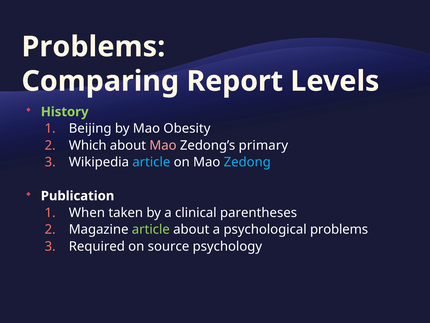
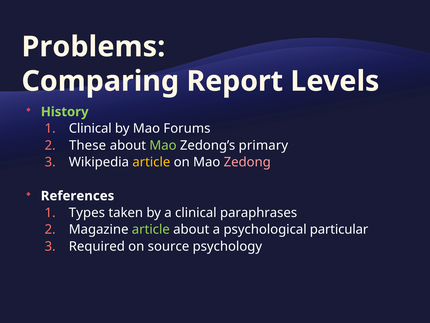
Beijing at (90, 128): Beijing -> Clinical
Obesity: Obesity -> Forums
Which: Which -> These
Mao at (163, 145) colour: pink -> light green
article at (151, 162) colour: light blue -> yellow
Zedong colour: light blue -> pink
Publication: Publication -> References
When: When -> Types
parentheses: parentheses -> paraphrases
psychological problems: problems -> particular
